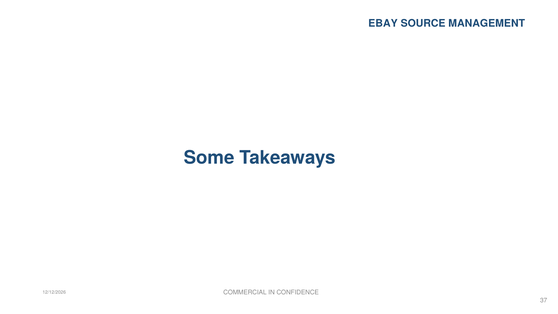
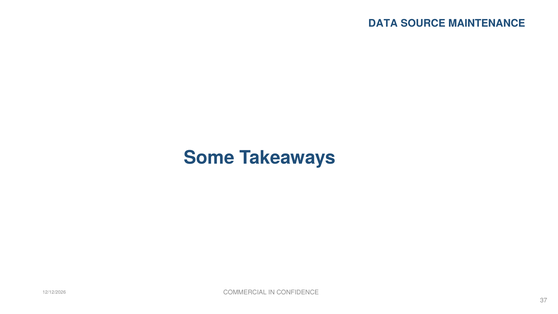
EBAY: EBAY -> DATA
MANAGEMENT: MANAGEMENT -> MAINTENANCE
